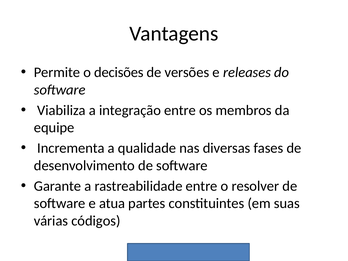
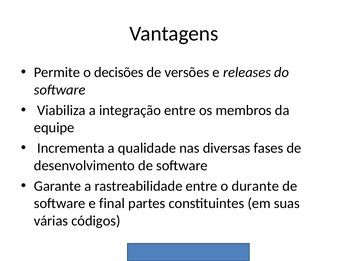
resolver: resolver -> durante
atua: atua -> final
